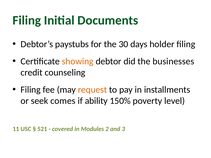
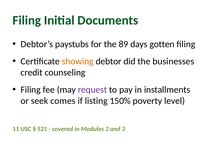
30: 30 -> 89
holder: holder -> gotten
request colour: orange -> purple
ability: ability -> listing
